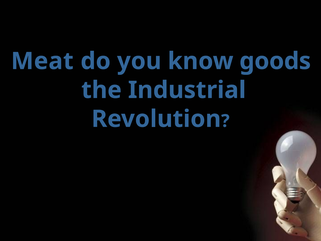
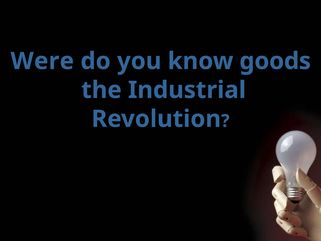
Meat: Meat -> Were
